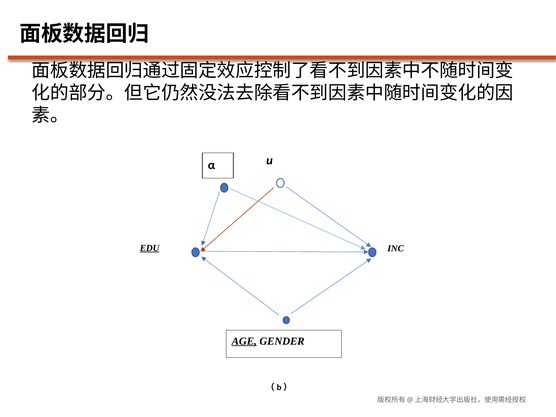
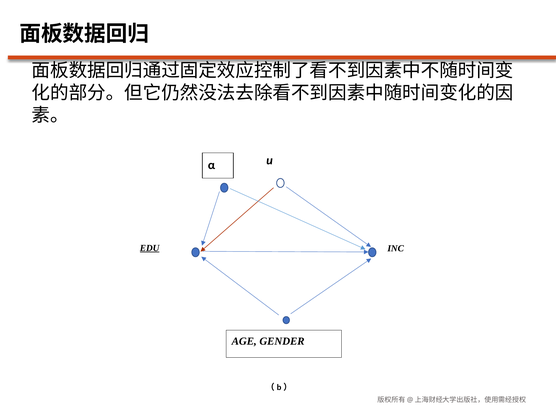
AGE underline: present -> none
